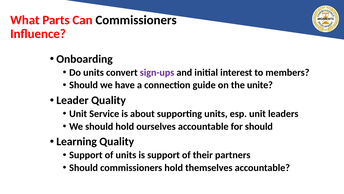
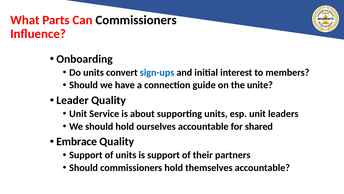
sign-ups colour: purple -> blue
for should: should -> shared
Learning: Learning -> Embrace
